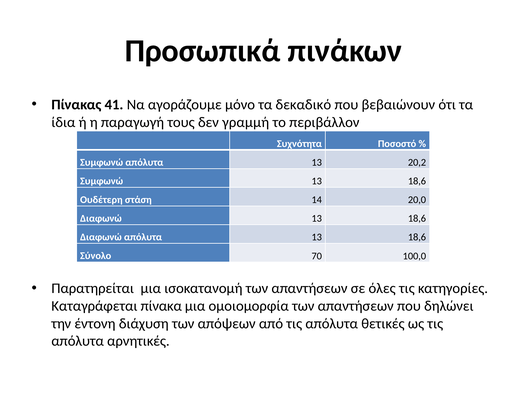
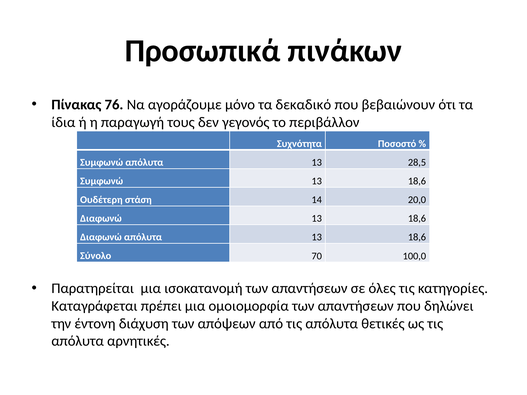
41: 41 -> 76
γραμμή: γραμμή -> γεγονός
20,2: 20,2 -> 28,5
πίνακα: πίνακα -> πρέπει
